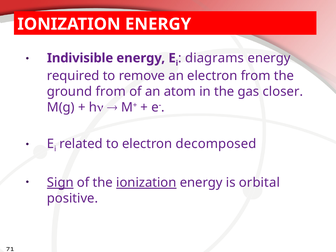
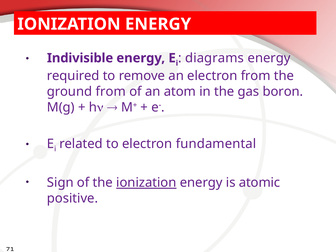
closer: closer -> boron
decomposed: decomposed -> fundamental
Sign underline: present -> none
orbital: orbital -> atomic
